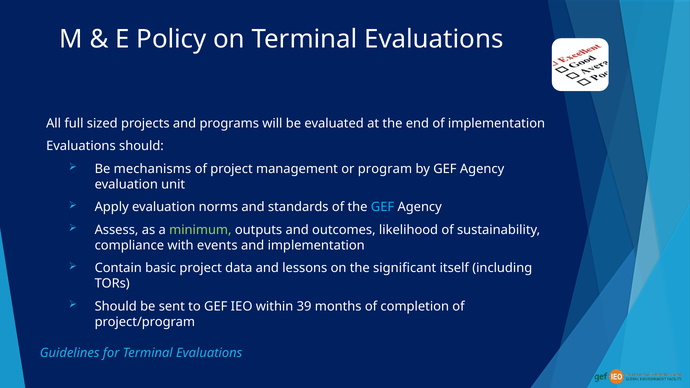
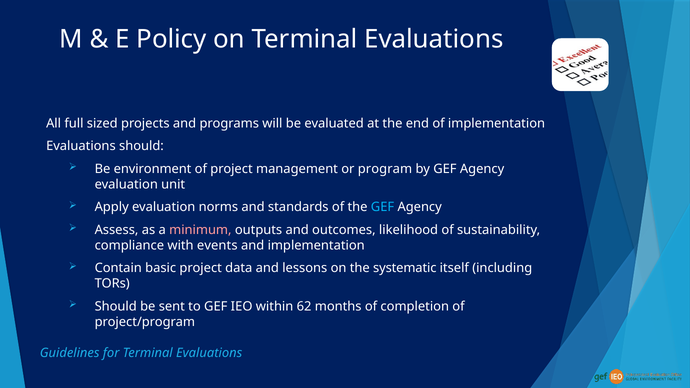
mechanisms: mechanisms -> environment
minimum colour: light green -> pink
significant: significant -> systematic
39: 39 -> 62
